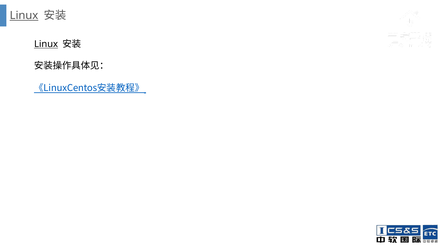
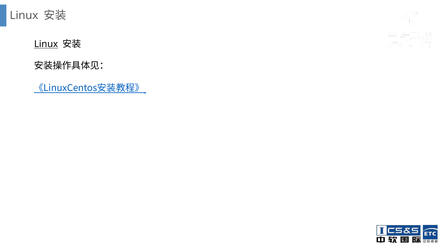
Linux at (24, 15) underline: present -> none
